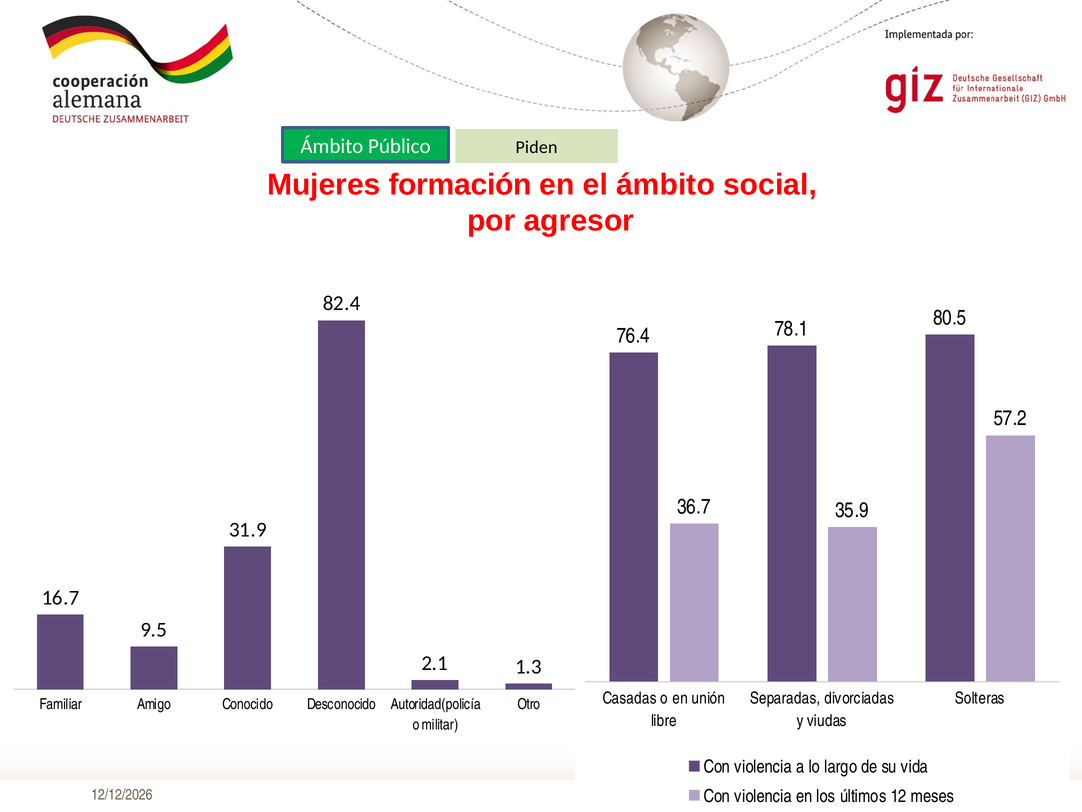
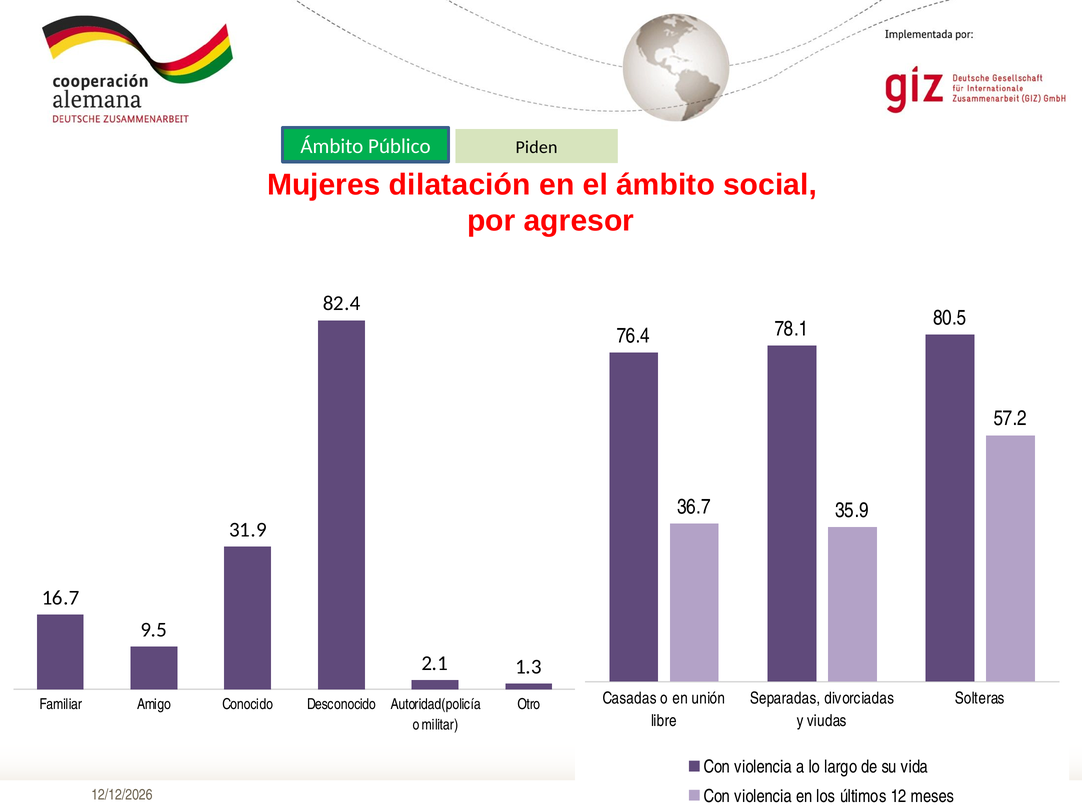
formación: formación -> dilatación
